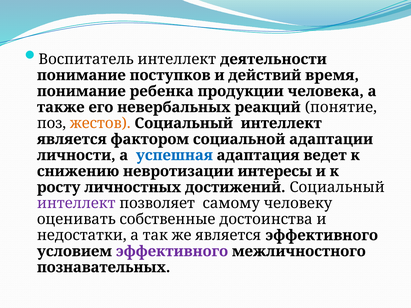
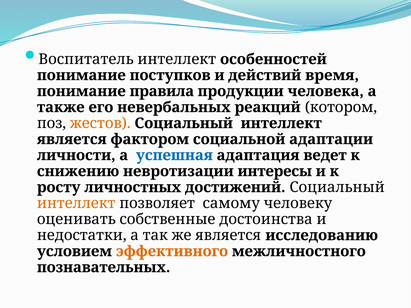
деятельности: деятельности -> особенностей
ребенка: ребенка -> правила
понятие: понятие -> котором
интеллект at (76, 203) colour: purple -> orange
является эффективного: эффективного -> исследованию
эффективного at (172, 252) colour: purple -> orange
